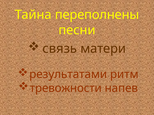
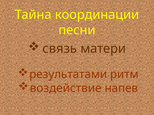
переполнены: переполнены -> координации
тревожности: тревожности -> воздействие
